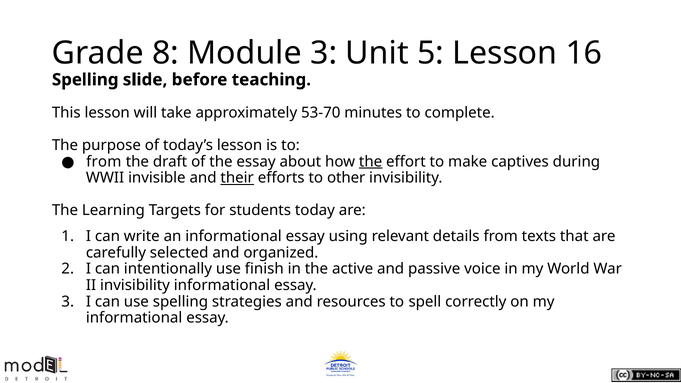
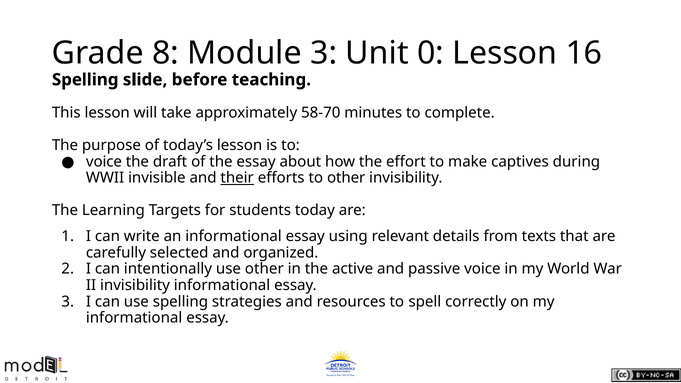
5: 5 -> 0
53-70: 53-70 -> 58-70
from at (104, 162): from -> voice
the at (371, 162) underline: present -> none
use finish: finish -> other
